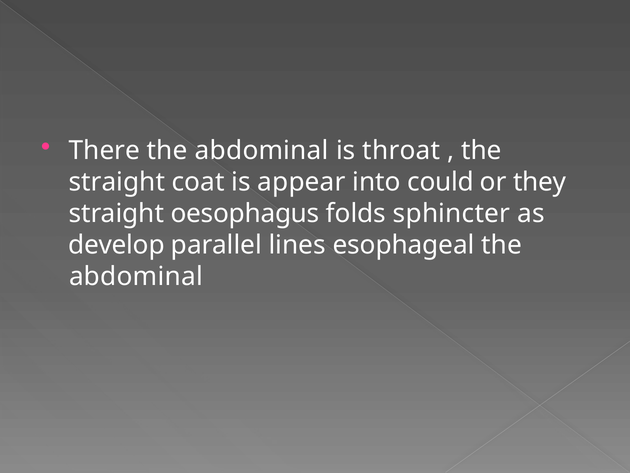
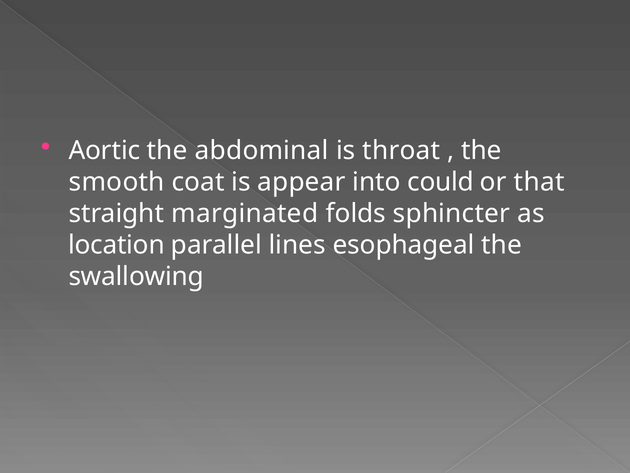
There: There -> Aortic
straight at (117, 182): straight -> smooth
they: they -> that
oesophagus: oesophagus -> marginated
develop: develop -> location
abdominal at (136, 276): abdominal -> swallowing
